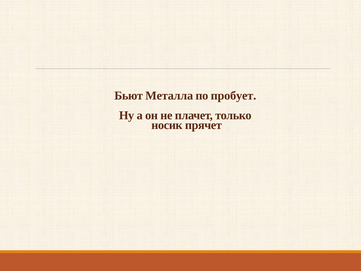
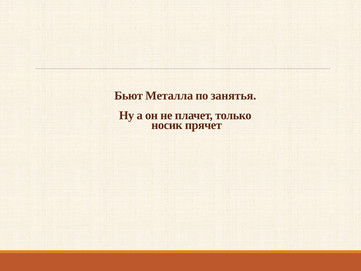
пробует: пробует -> занятья
